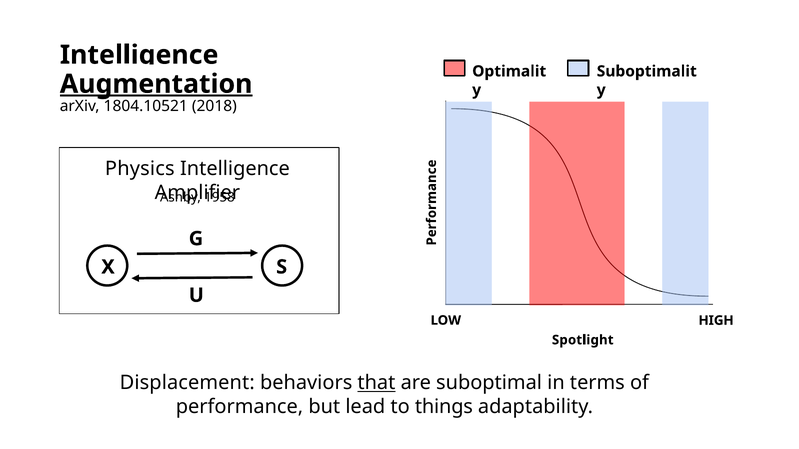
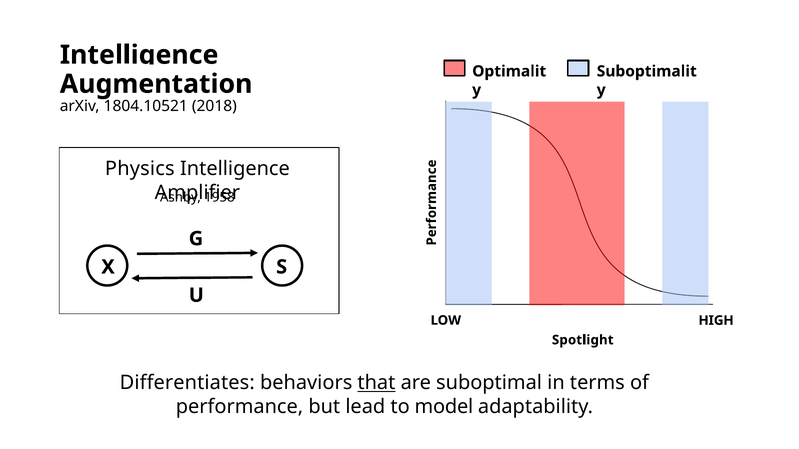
Augmentation underline: present -> none
Displacement: Displacement -> Differentiates
things: things -> model
